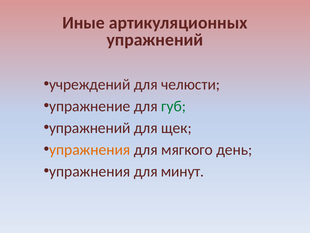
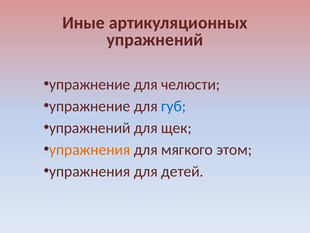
учреждений at (90, 84): учреждений -> упражнение
губ colour: green -> blue
день: день -> этом
минут: минут -> детей
